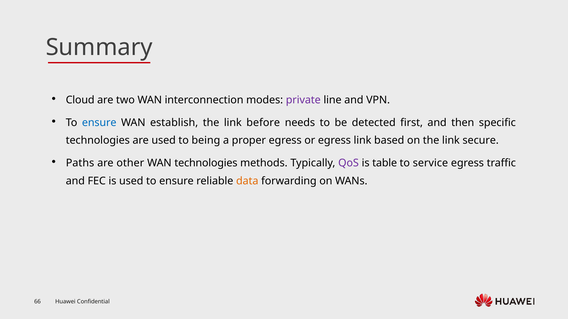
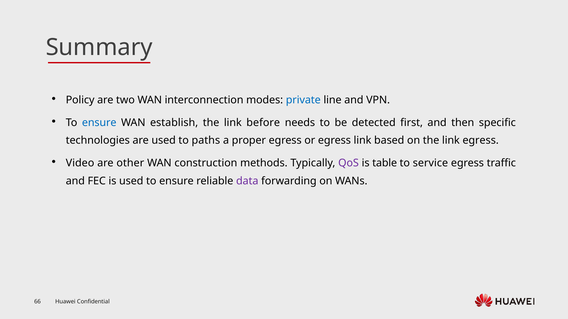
Cloud: Cloud -> Policy
private colour: purple -> blue
being: being -> paths
link secure: secure -> egress
Paths: Paths -> Video
WAN technologies: technologies -> construction
data colour: orange -> purple
